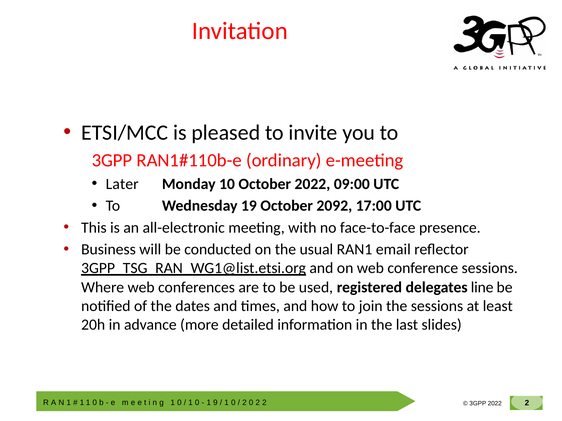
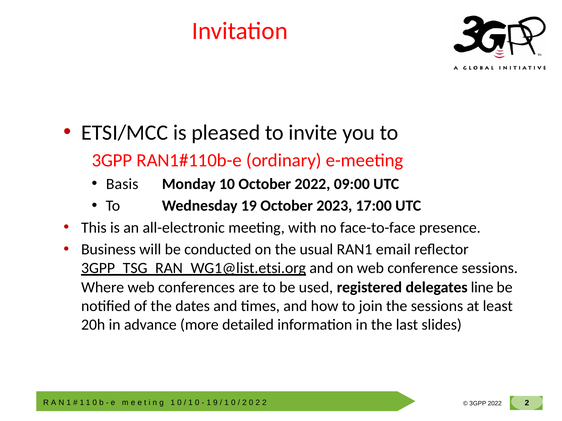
Later: Later -> Basis
2092: 2092 -> 2023
